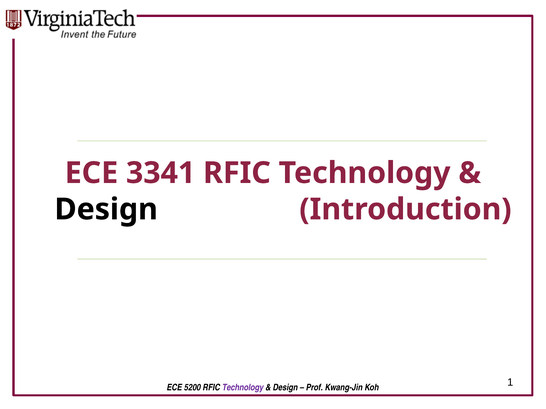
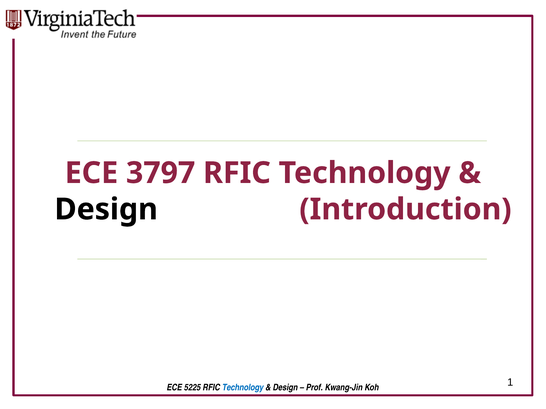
3341: 3341 -> 3797
5200: 5200 -> 5225
Technology at (243, 388) colour: purple -> blue
